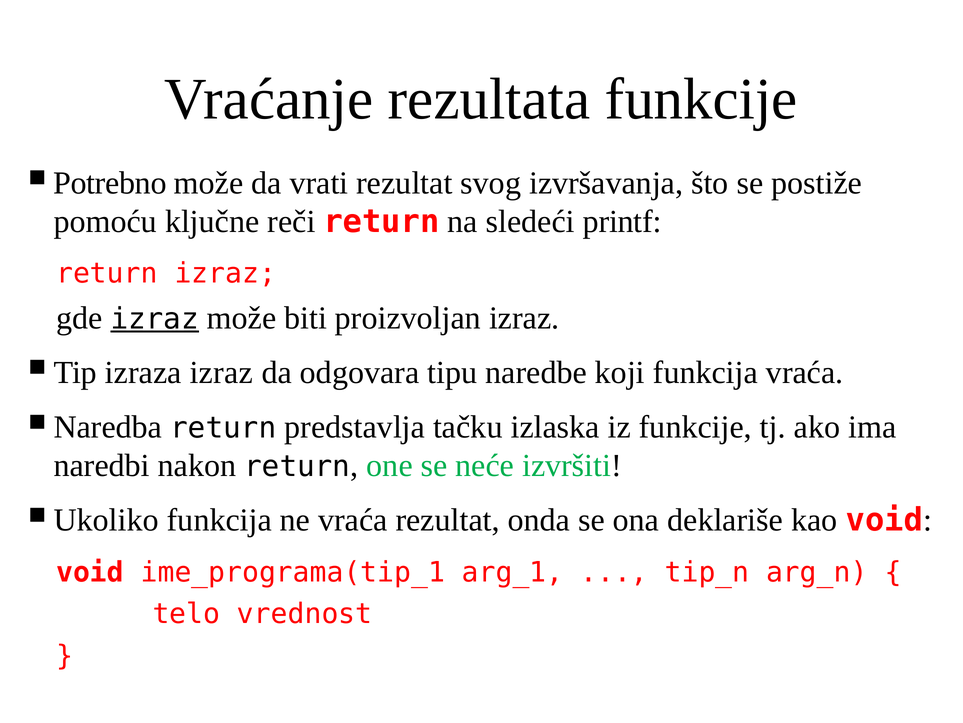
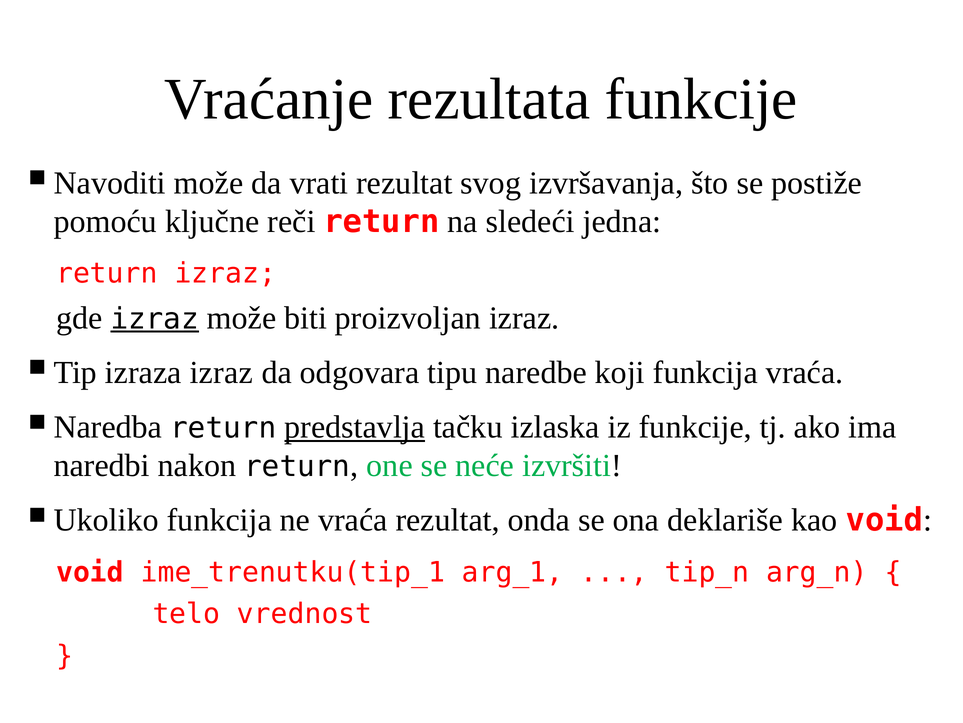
Potrebno: Potrebno -> Navoditi
printf: printf -> jedna
predstavlja underline: none -> present
ime_programa(tip_1: ime_programa(tip_1 -> ime_trenutku(tip_1
